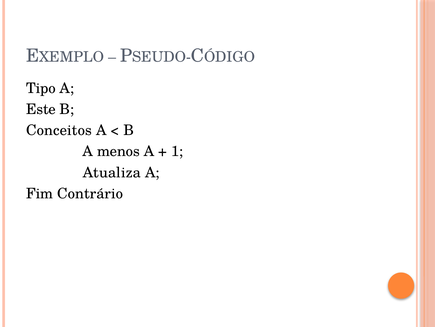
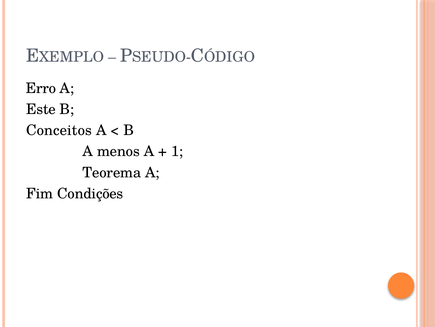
Tipo: Tipo -> Erro
Atualiza: Atualiza -> Teorema
Contrário: Contrário -> Condições
